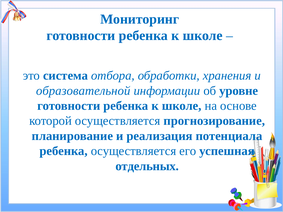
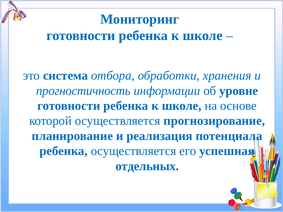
образовательной: образовательной -> прогностичность
